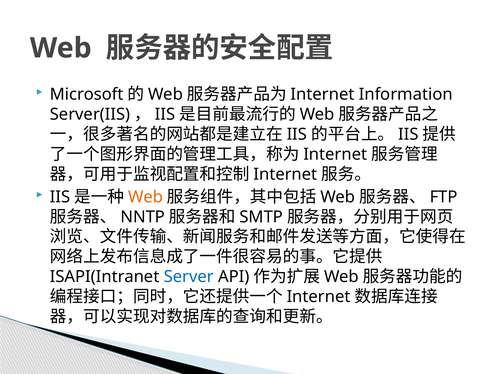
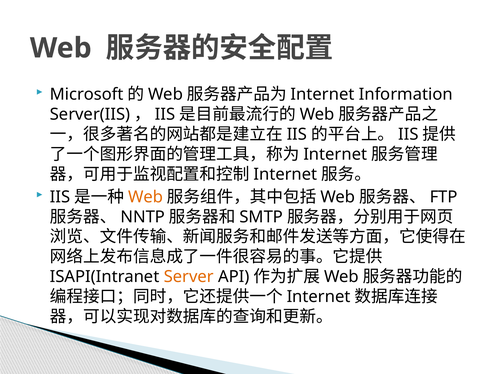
Server colour: blue -> orange
